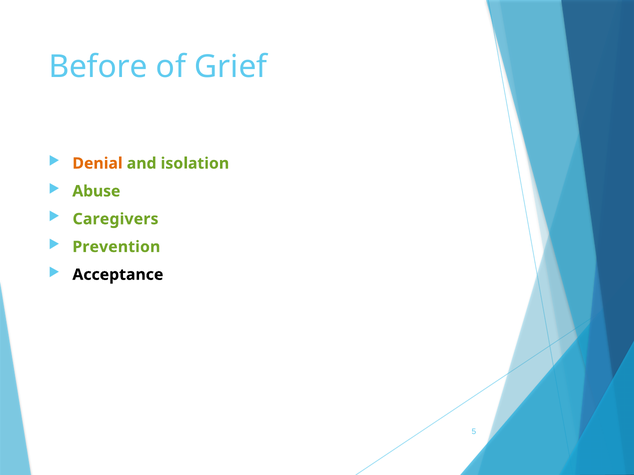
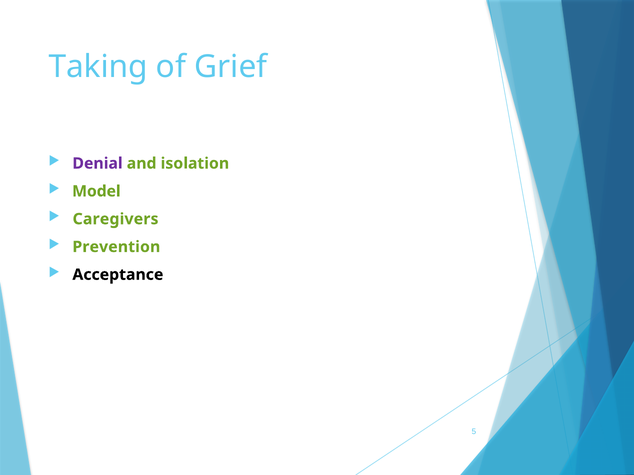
Before: Before -> Taking
Denial colour: orange -> purple
Abuse: Abuse -> Model
